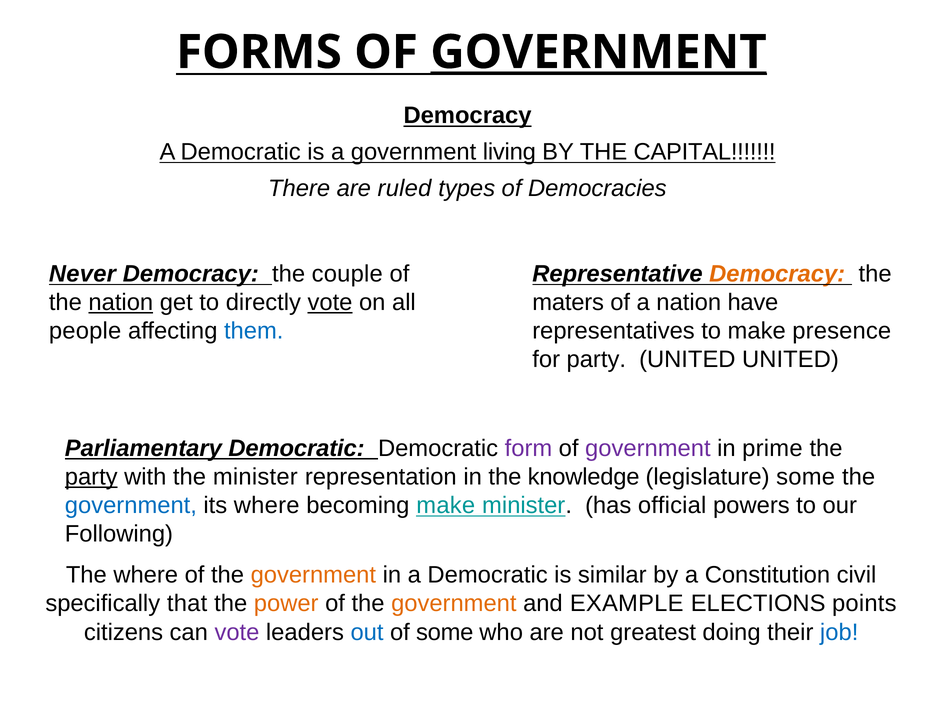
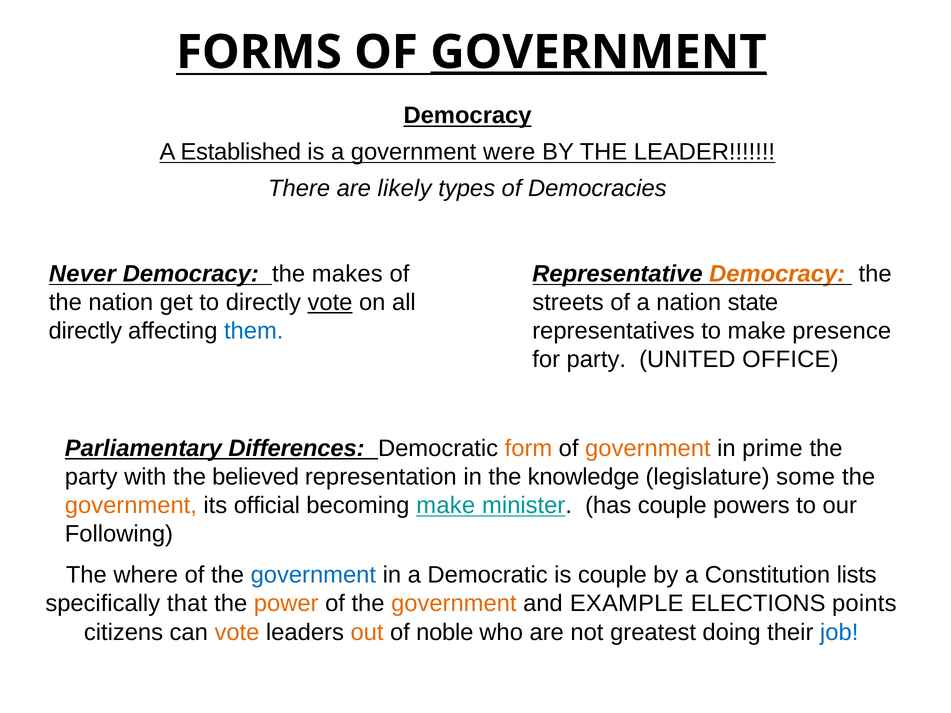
Democratic at (241, 152): Democratic -> Established
living: living -> were
CAPITAL: CAPITAL -> LEADER
ruled: ruled -> likely
couple: couple -> makes
nation at (121, 303) underline: present -> none
maters: maters -> streets
have: have -> state
people at (85, 331): people -> directly
UNITED UNITED: UNITED -> OFFICE
Parliamentary Democratic: Democratic -> Differences
form colour: purple -> orange
government at (648, 449) colour: purple -> orange
party at (91, 477) underline: present -> none
the minister: minister -> believed
government at (131, 506) colour: blue -> orange
its where: where -> official
has official: official -> couple
government at (313, 575) colour: orange -> blue
is similar: similar -> couple
civil: civil -> lists
vote at (237, 632) colour: purple -> orange
out colour: blue -> orange
of some: some -> noble
